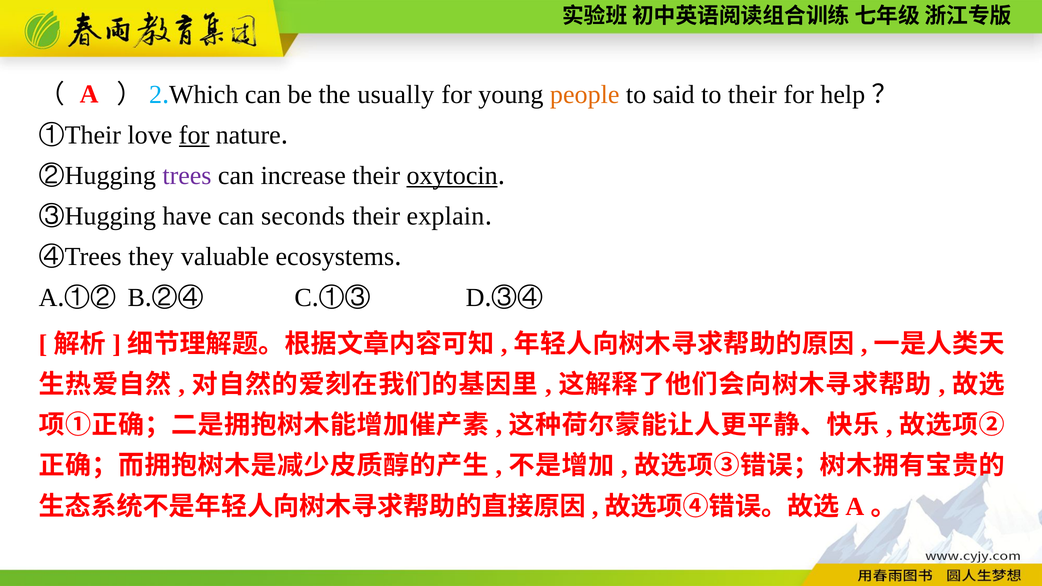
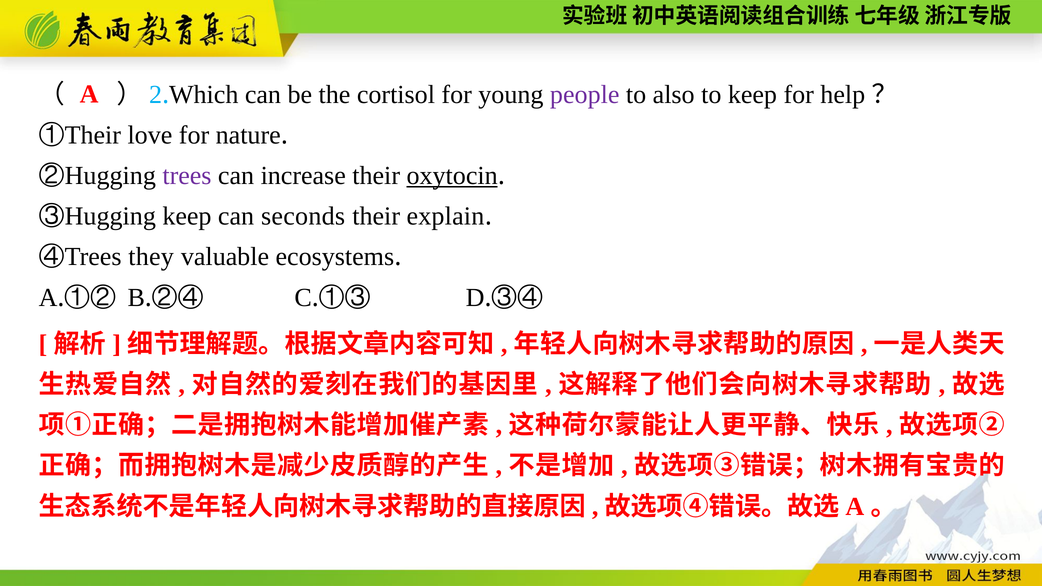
usually: usually -> cortisol
people colour: orange -> purple
said: said -> also
to their: their -> keep
for at (194, 135) underline: present -> none
③Hugging have: have -> keep
